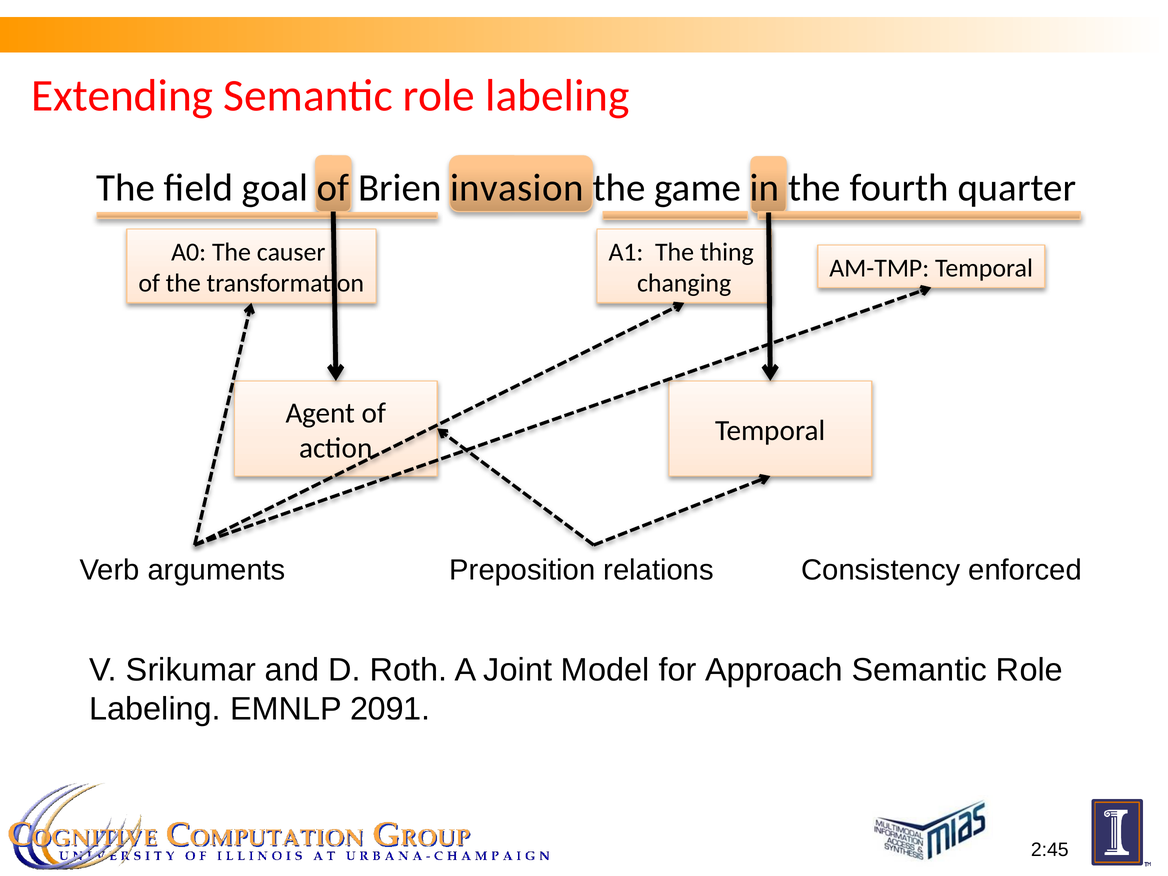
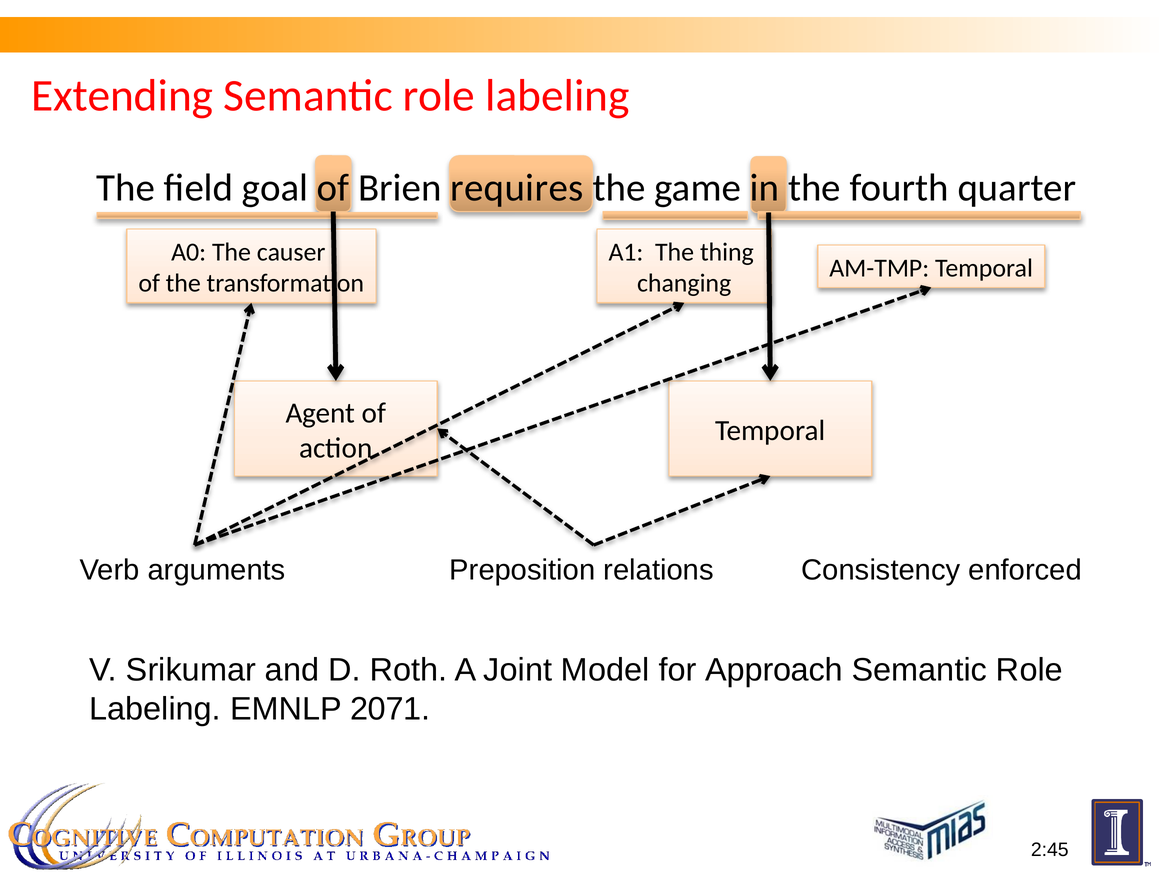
invasion: invasion -> requires
2091: 2091 -> 2071
